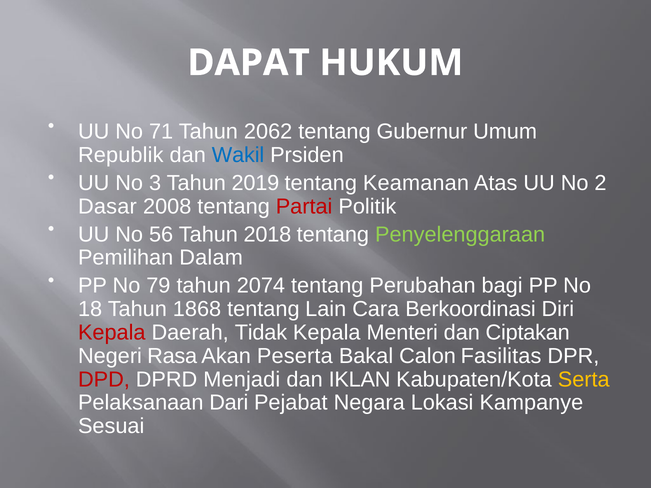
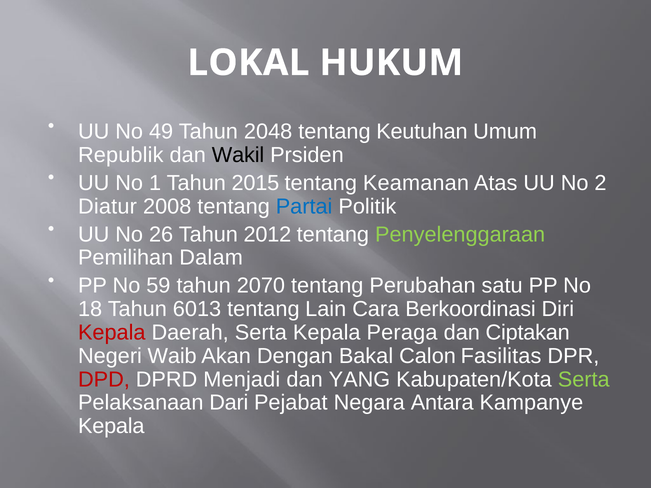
DAPAT: DAPAT -> LOKAL
71: 71 -> 49
2062: 2062 -> 2048
Gubernur: Gubernur -> Keutuhan
Wakil colour: blue -> black
3: 3 -> 1
2019: 2019 -> 2015
Dasar: Dasar -> Diatur
Partai colour: red -> blue
56: 56 -> 26
2018: 2018 -> 2012
79: 79 -> 59
2074: 2074 -> 2070
bagi: bagi -> satu
1868: 1868 -> 6013
Daerah Tidak: Tidak -> Serta
Menteri: Menteri -> Peraga
Rasa: Rasa -> Waib
Peserta: Peserta -> Dengan
IKLAN: IKLAN -> YANG
Serta at (584, 380) colour: yellow -> light green
Lokasi: Lokasi -> Antara
Sesuai at (111, 426): Sesuai -> Kepala
